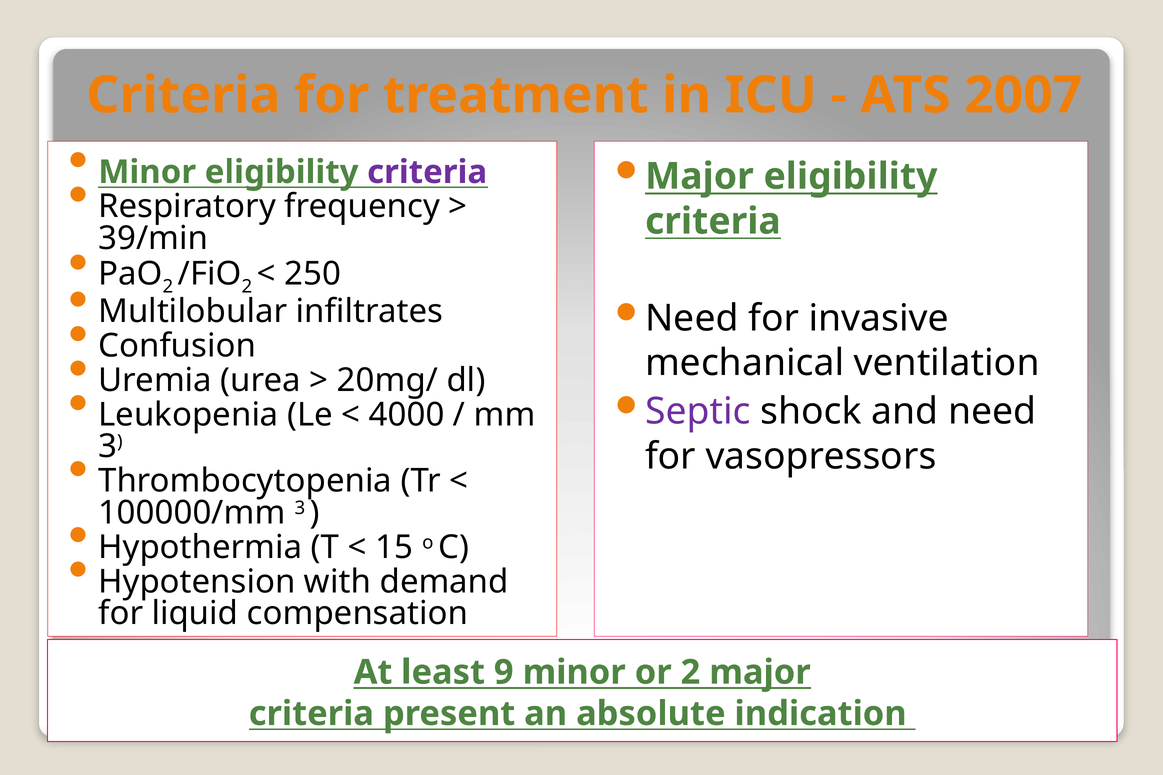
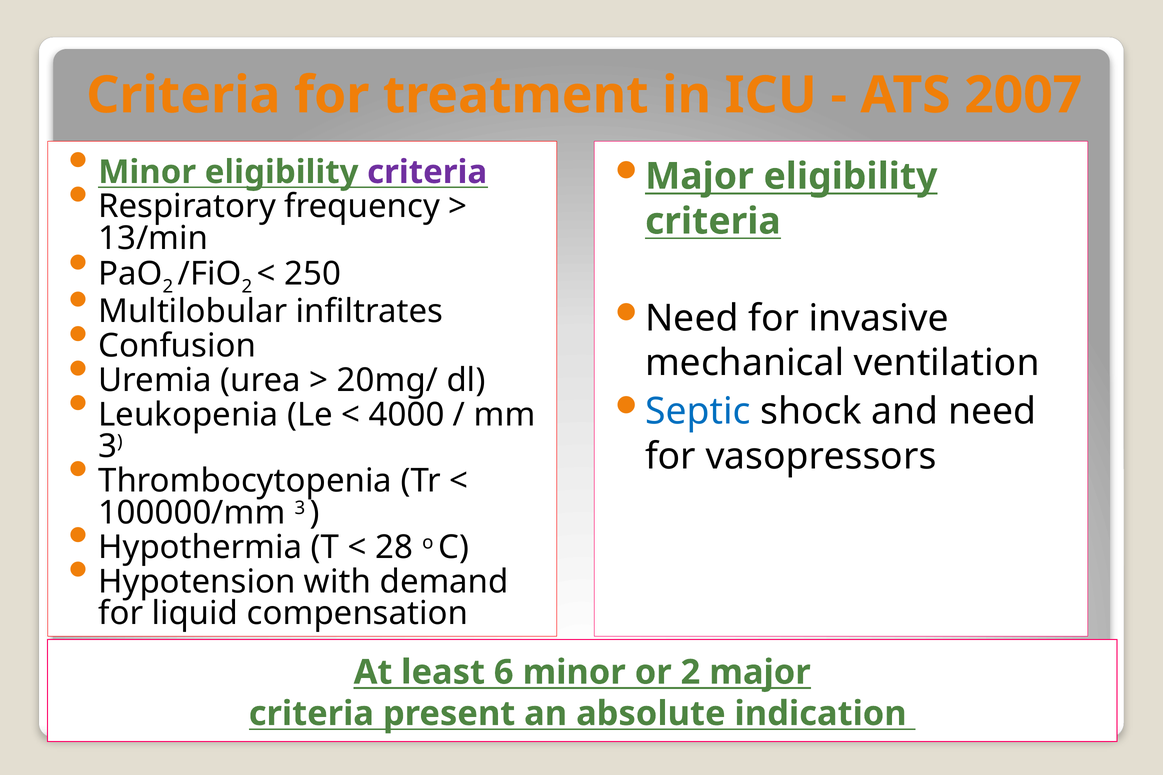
39/min: 39/min -> 13/min
Septic colour: purple -> blue
15: 15 -> 28
9: 9 -> 6
